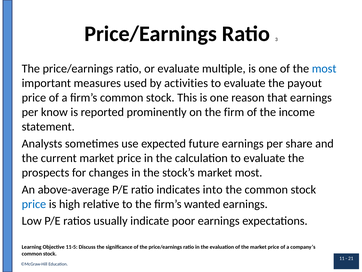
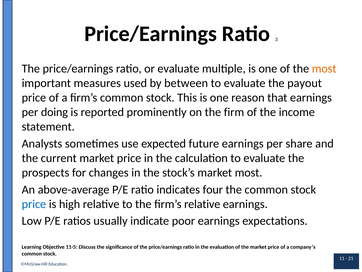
most at (324, 69) colour: blue -> orange
activities: activities -> between
know: know -> doing
into: into -> four
firm’s wanted: wanted -> relative
